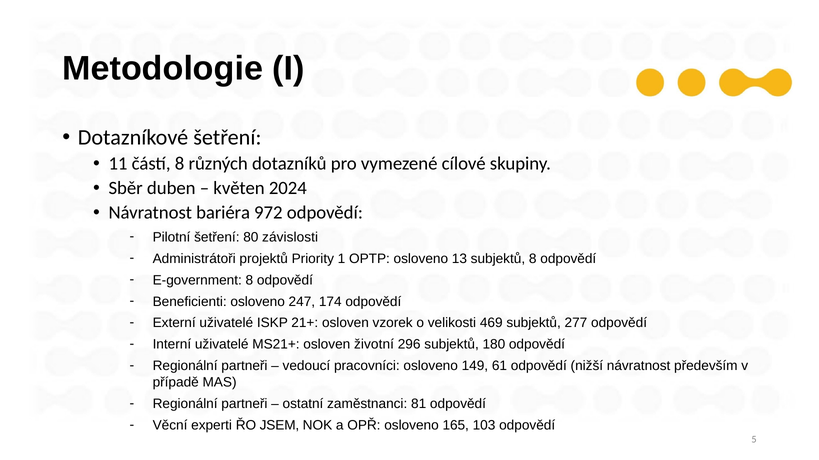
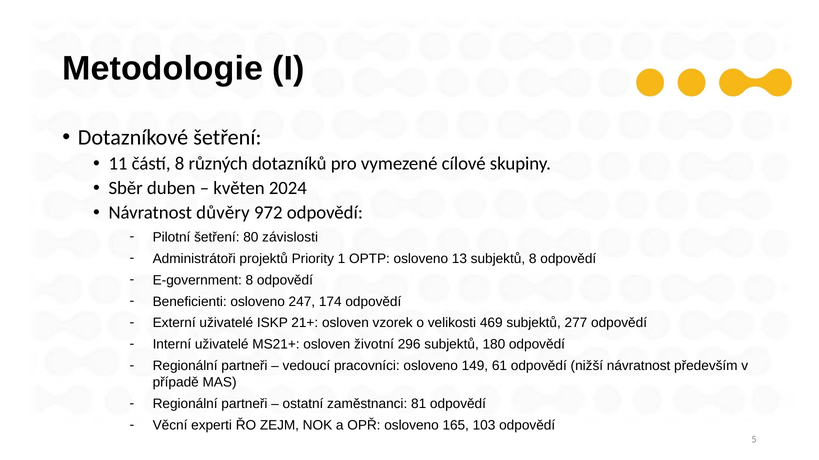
bariéra: bariéra -> důvěry
JSEM: JSEM -> ZEJM
